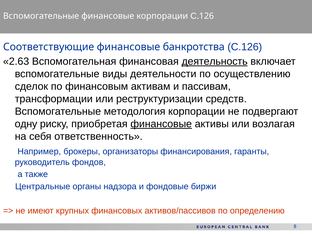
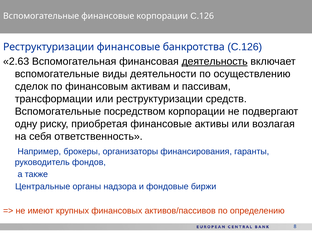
Соответствующие at (49, 47): Соответствующие -> Реструктуризации
методология: методология -> посредством
финансовые at (161, 124) underline: present -> none
